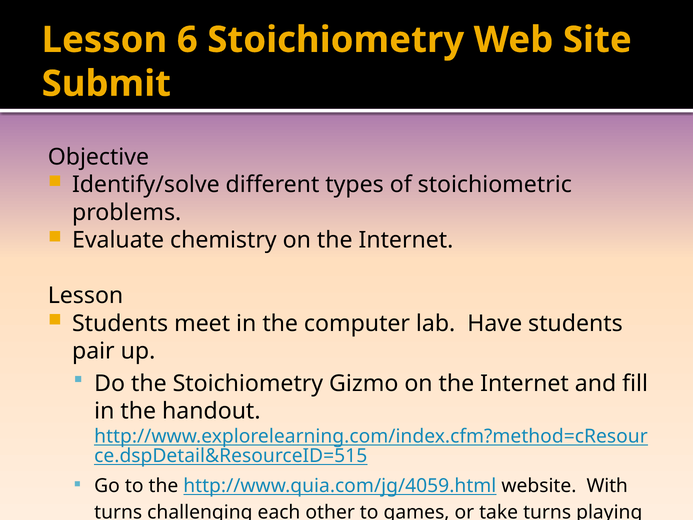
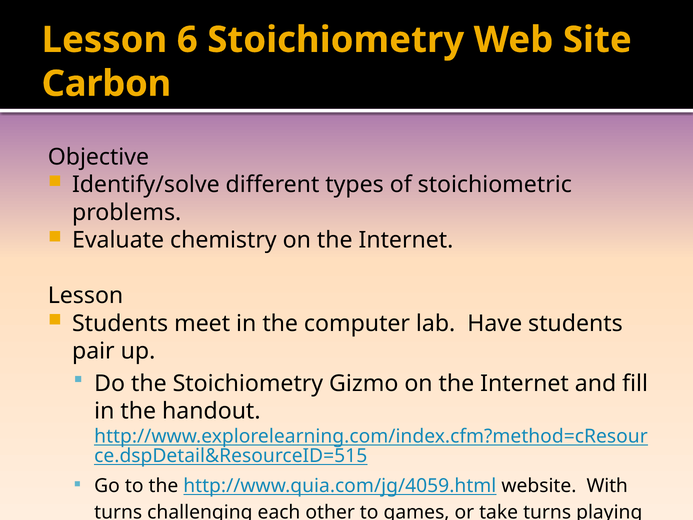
Submit: Submit -> Carbon
